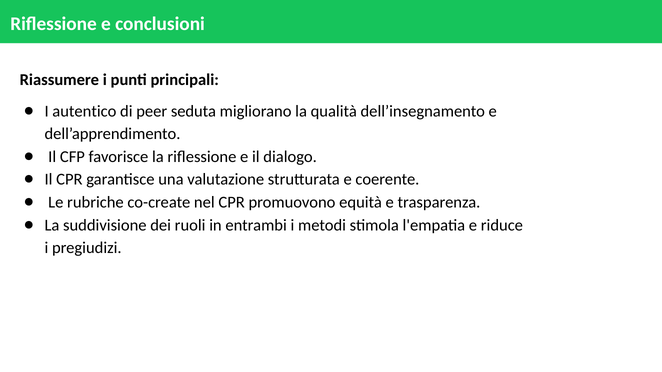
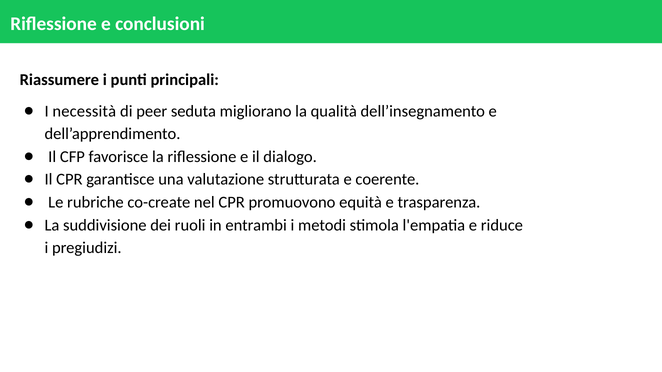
autentico: autentico -> necessità
